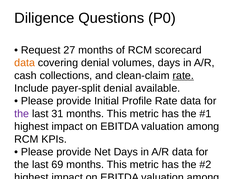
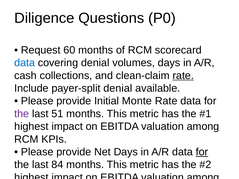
27: 27 -> 60
data at (25, 63) colour: orange -> blue
Profile: Profile -> Monte
31: 31 -> 51
for at (202, 152) underline: none -> present
69: 69 -> 84
